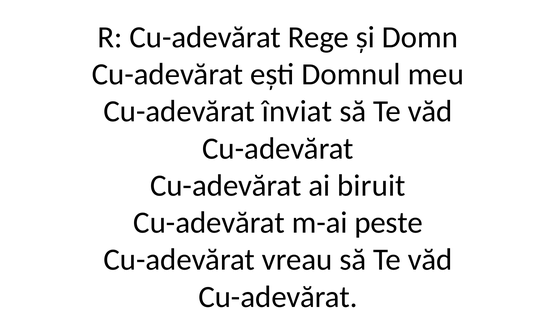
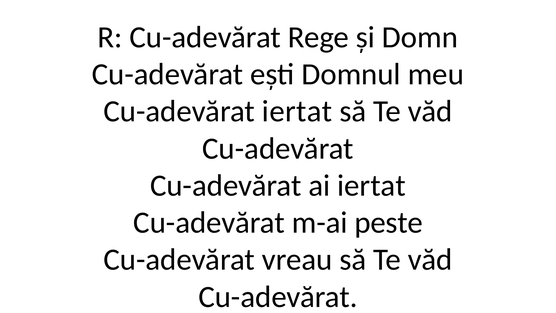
Cu-adevărat înviat: înviat -> iertat
ai biruit: biruit -> iertat
